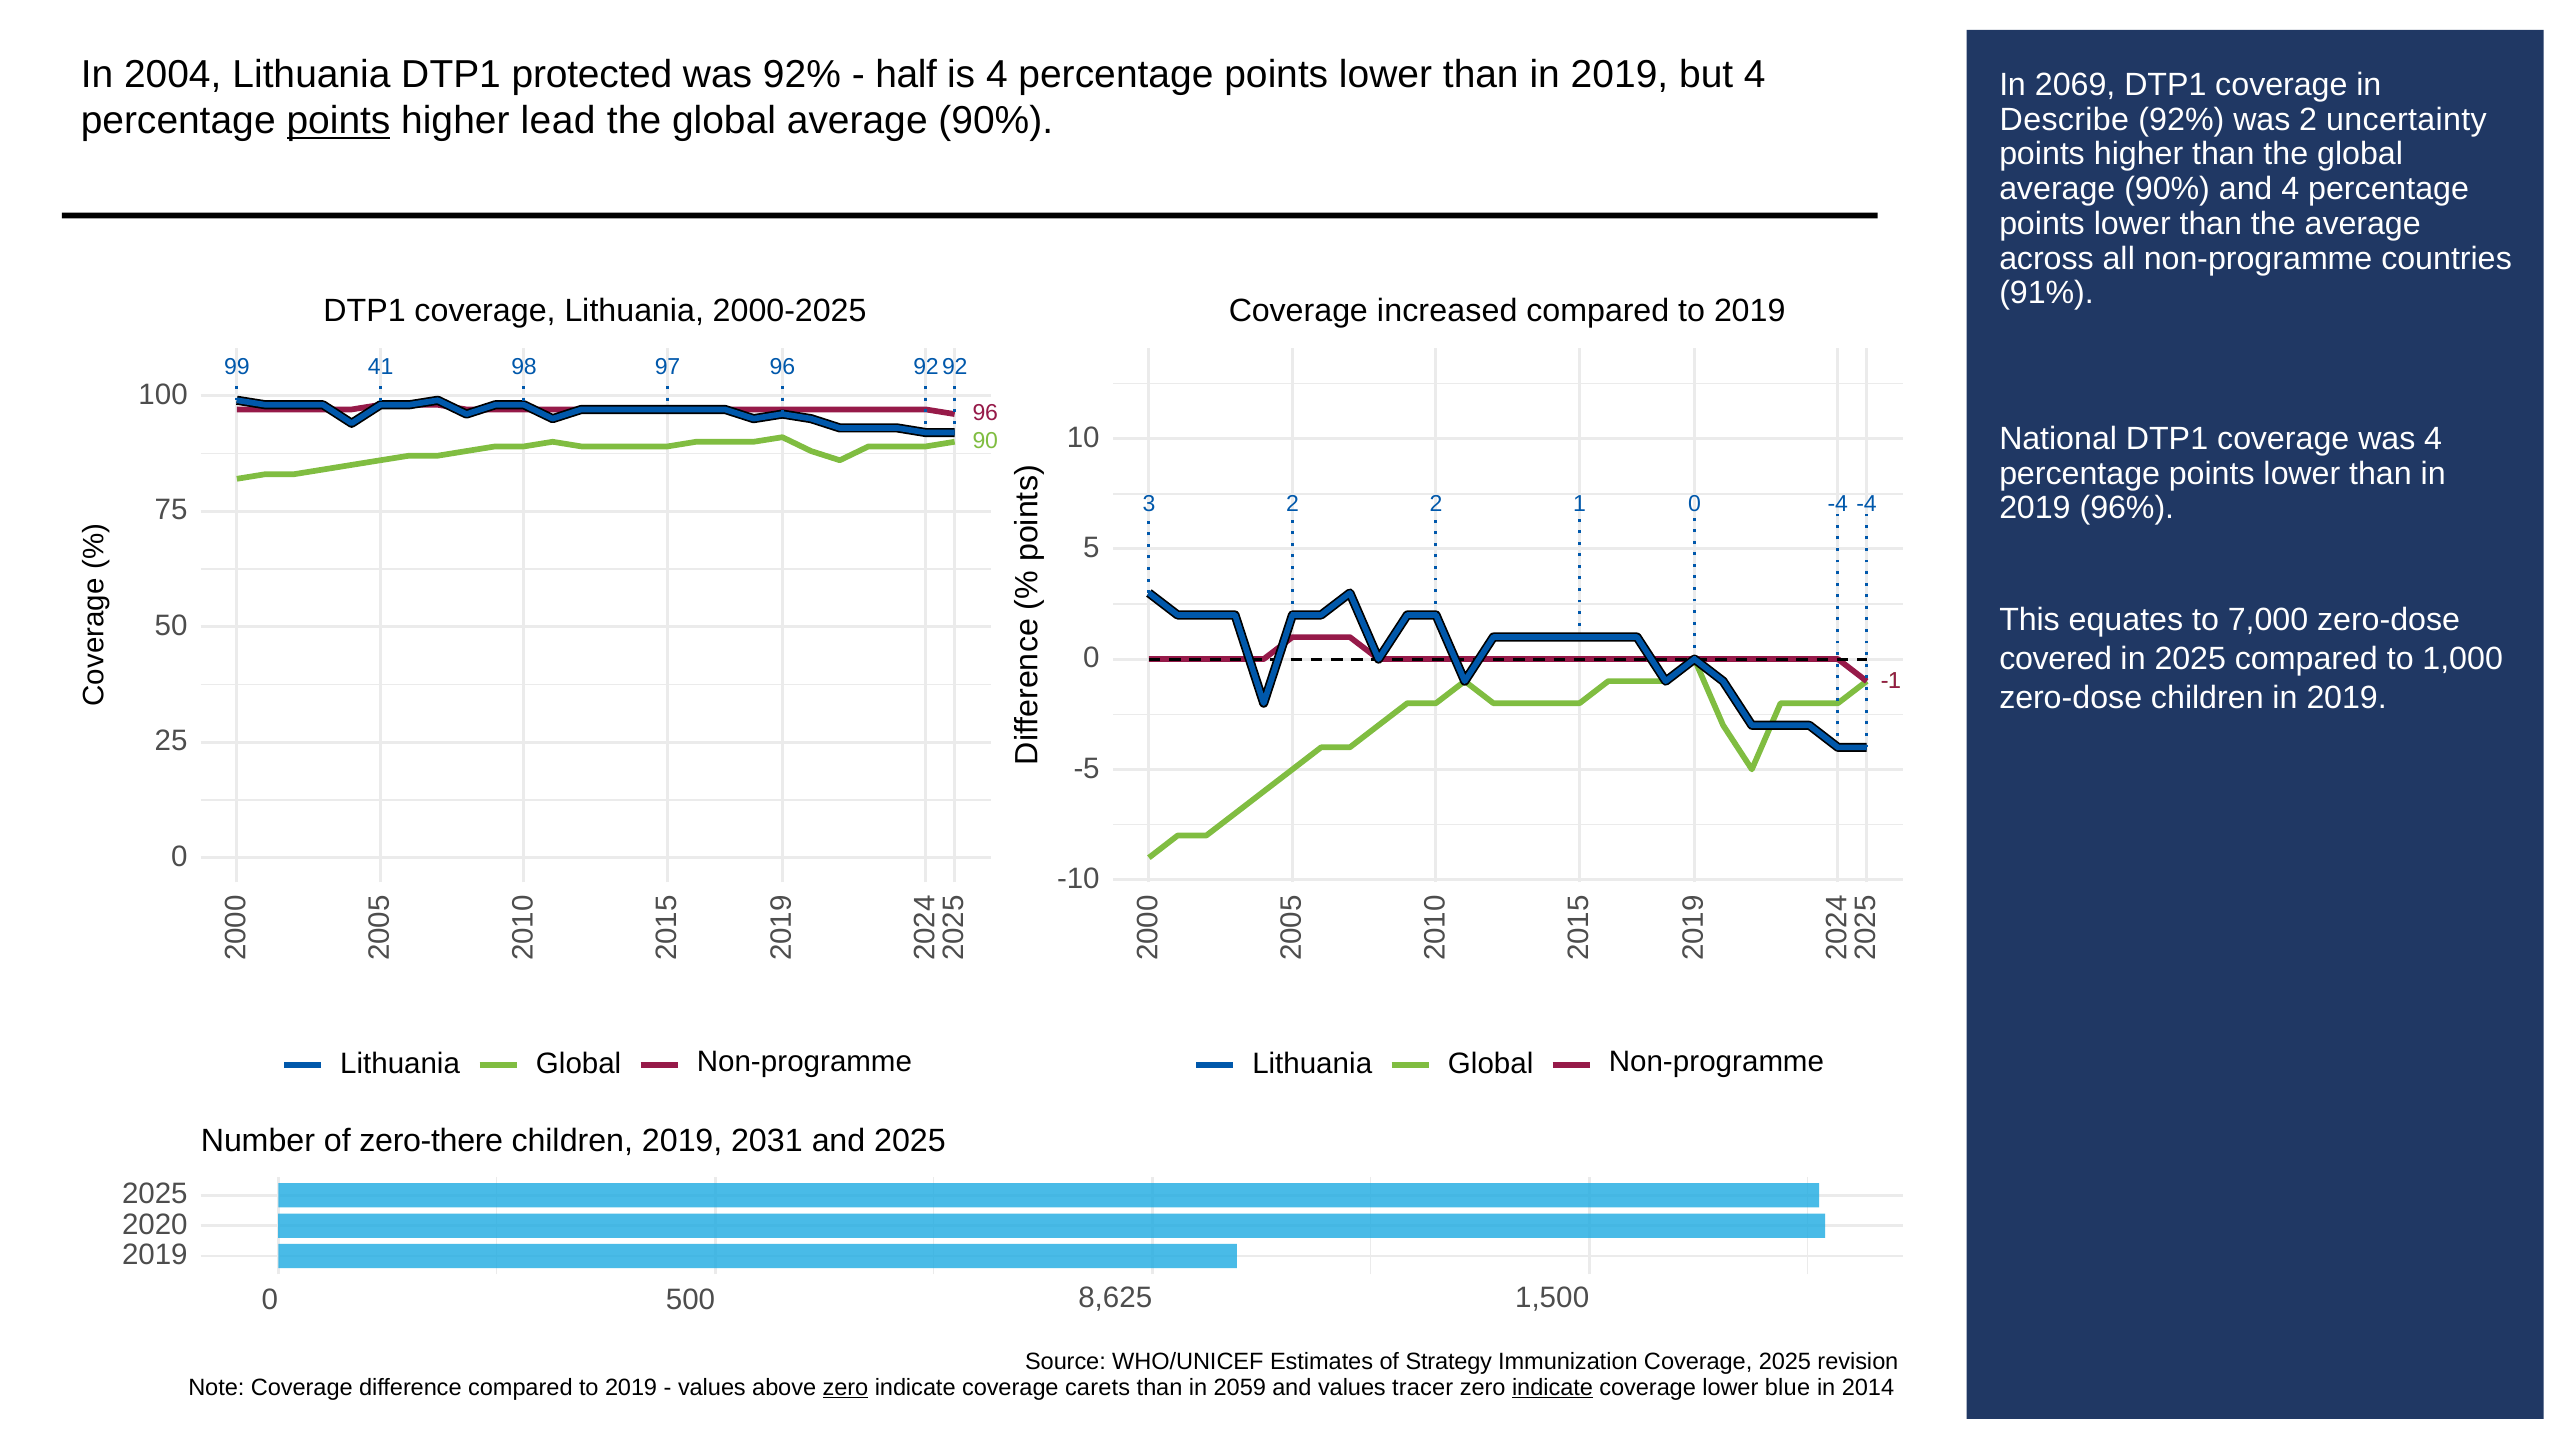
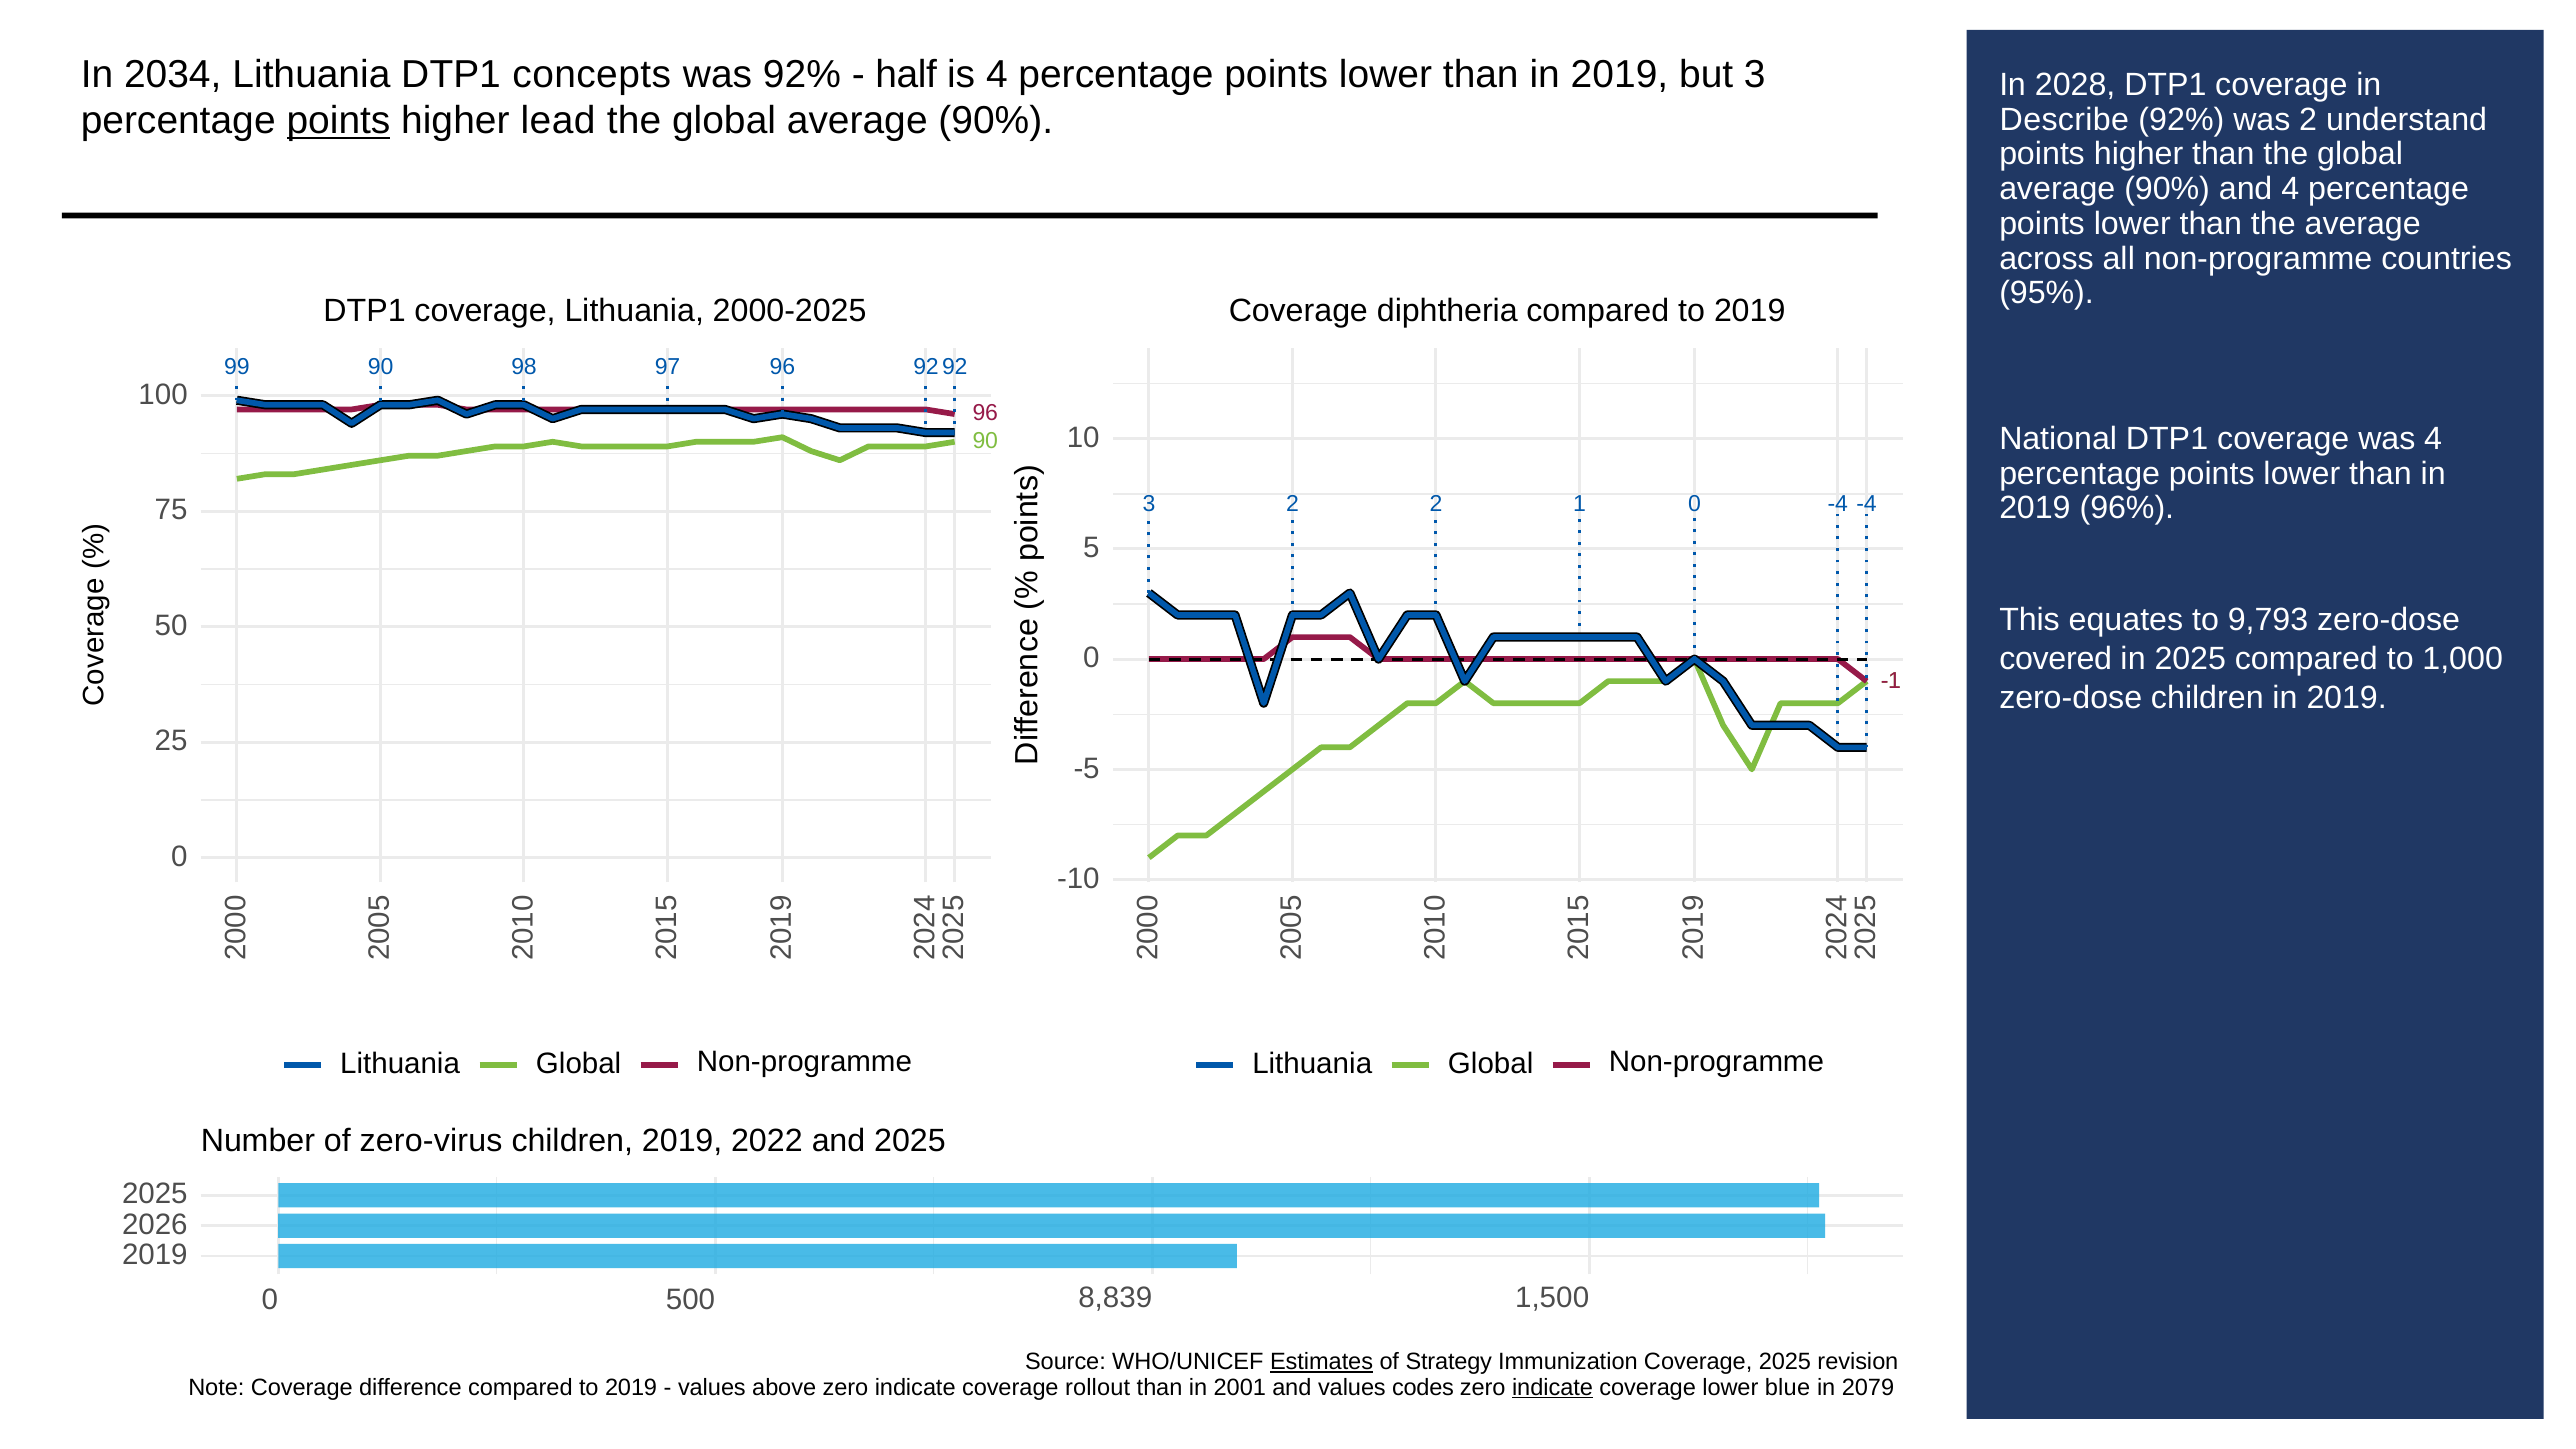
2004: 2004 -> 2034
protected: protected -> concepts
but 4: 4 -> 3
2069: 2069 -> 2028
uncertainty: uncertainty -> understand
91%: 91% -> 95%
increased: increased -> diphtheria
99 41: 41 -> 90
7,000: 7,000 -> 9,793
zero-there: zero-there -> zero-virus
2031: 2031 -> 2022
2020: 2020 -> 2026
8,625: 8,625 -> 8,839
Estimates underline: none -> present
zero at (845, 1387) underline: present -> none
carets: carets -> rollout
2059: 2059 -> 2001
tracer: tracer -> codes
2014: 2014 -> 2079
